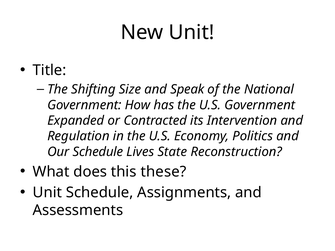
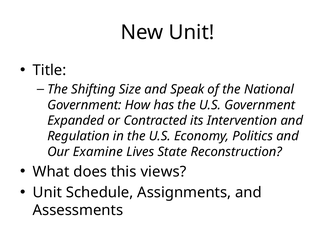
Our Schedule: Schedule -> Examine
these: these -> views
